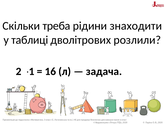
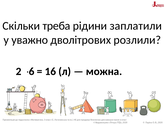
знаходити: знаходити -> заплатили
таблиці: таблиці -> уважно
1: 1 -> 6
задача: задача -> можна
